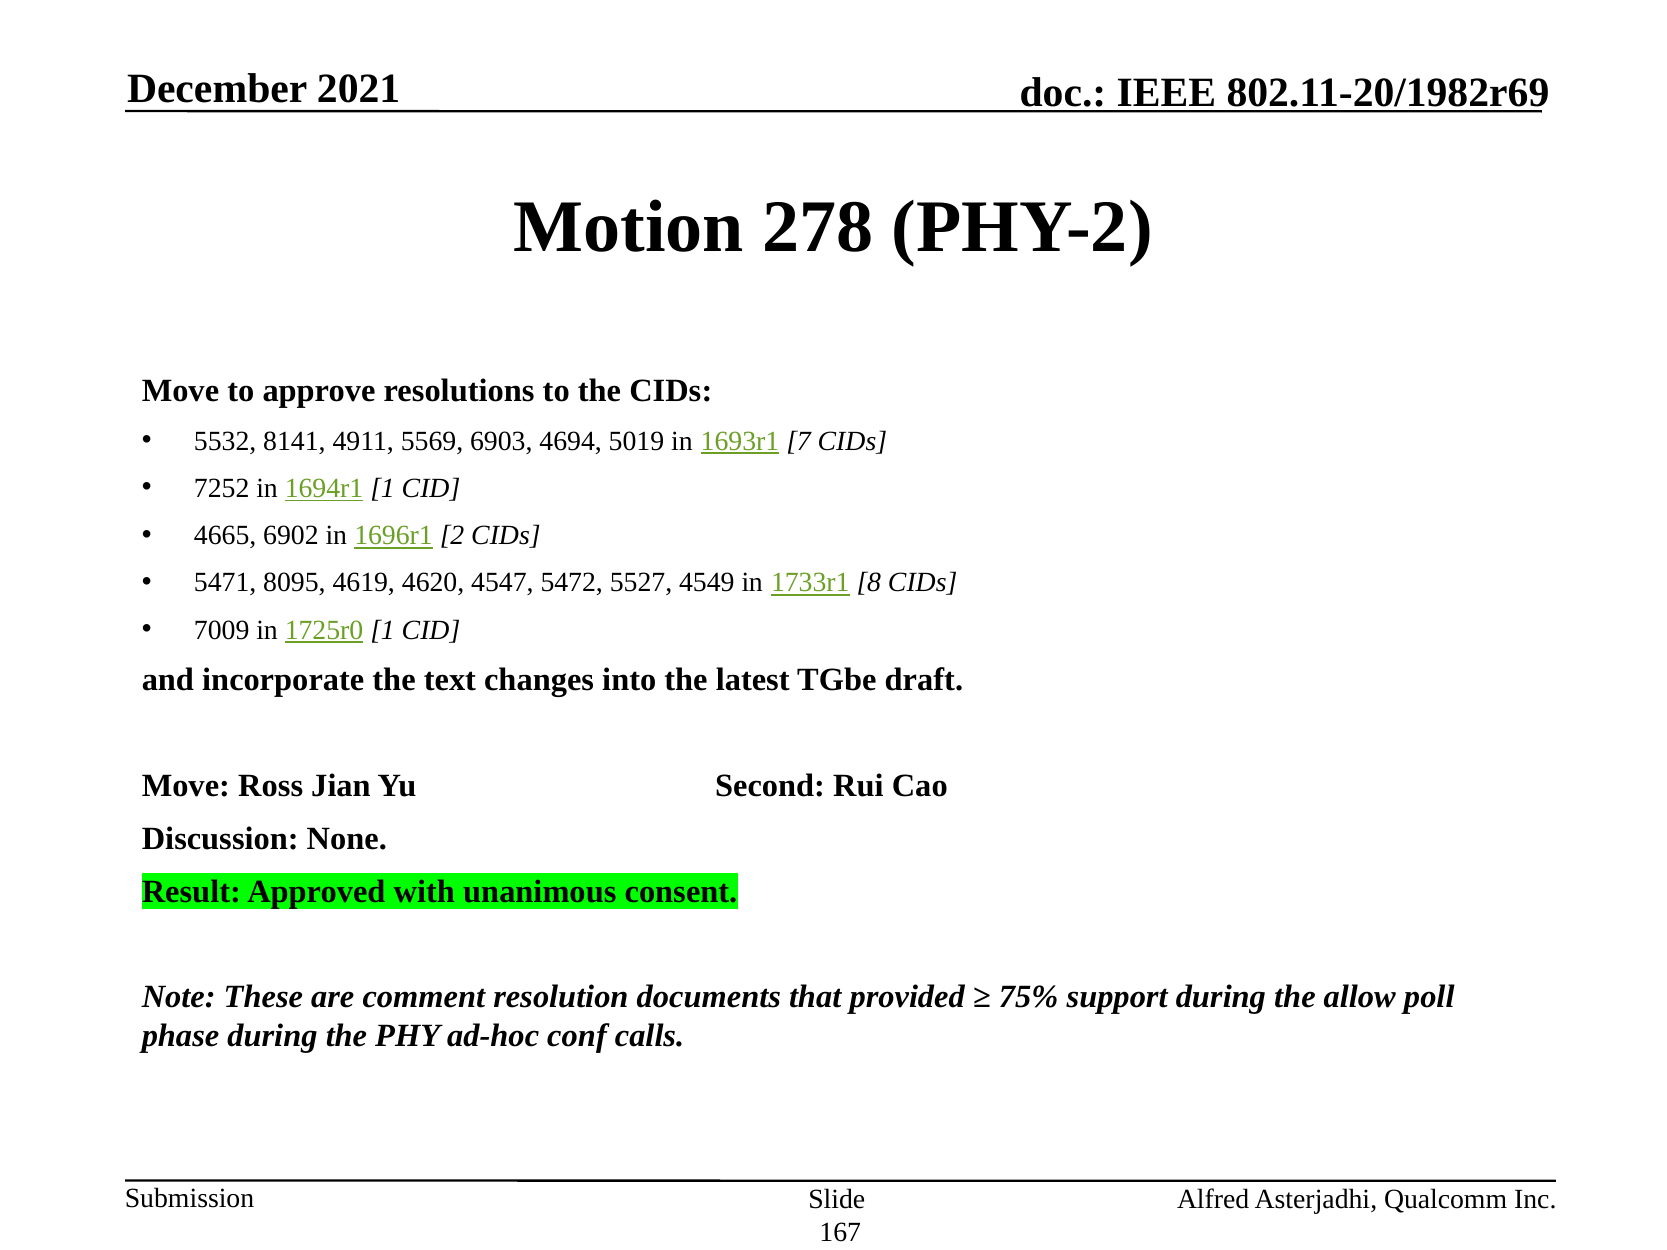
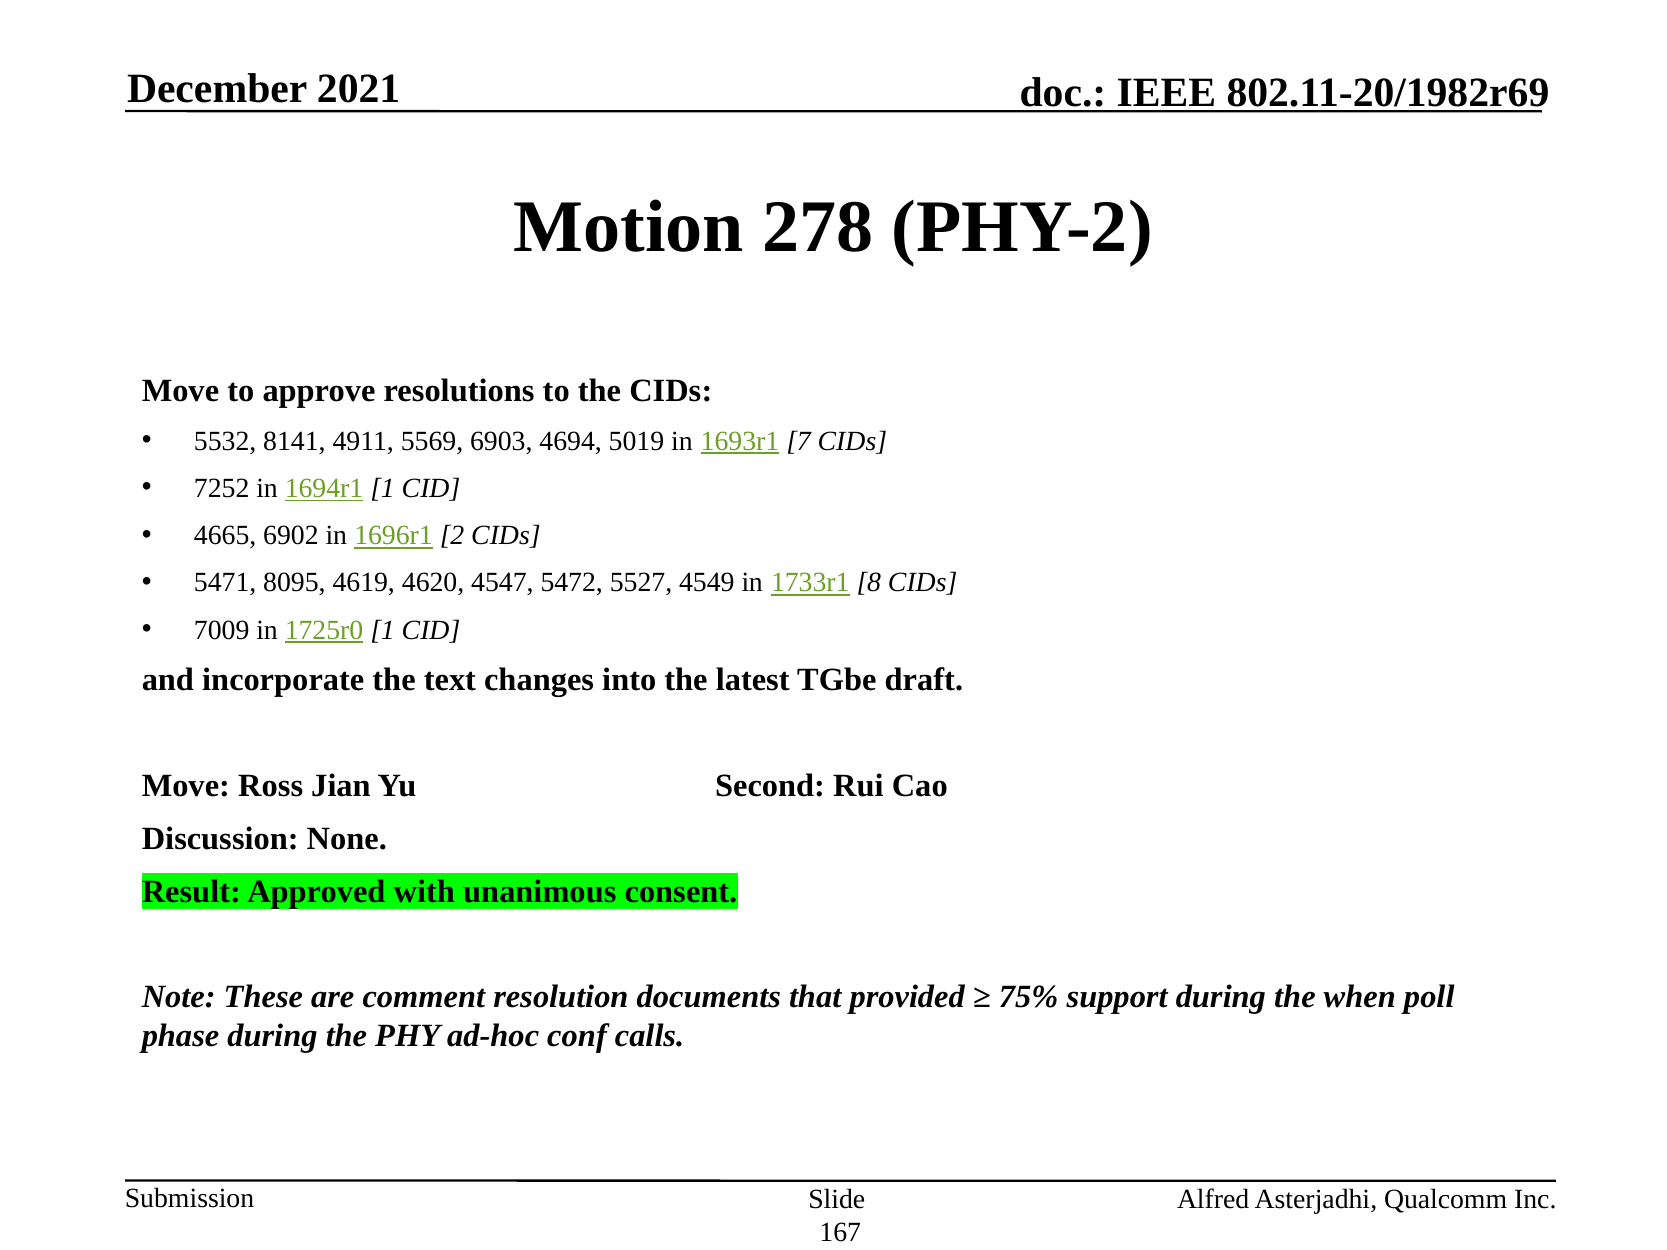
allow: allow -> when
